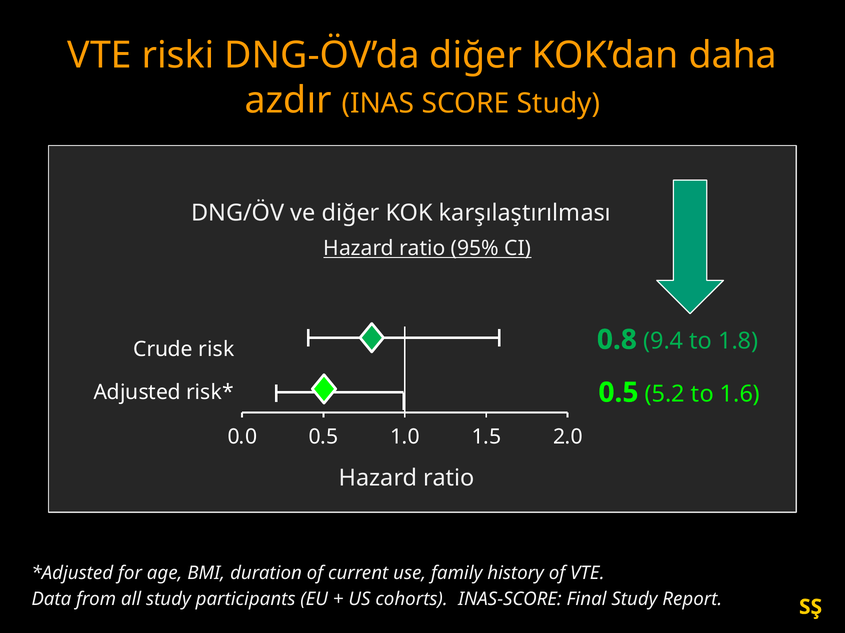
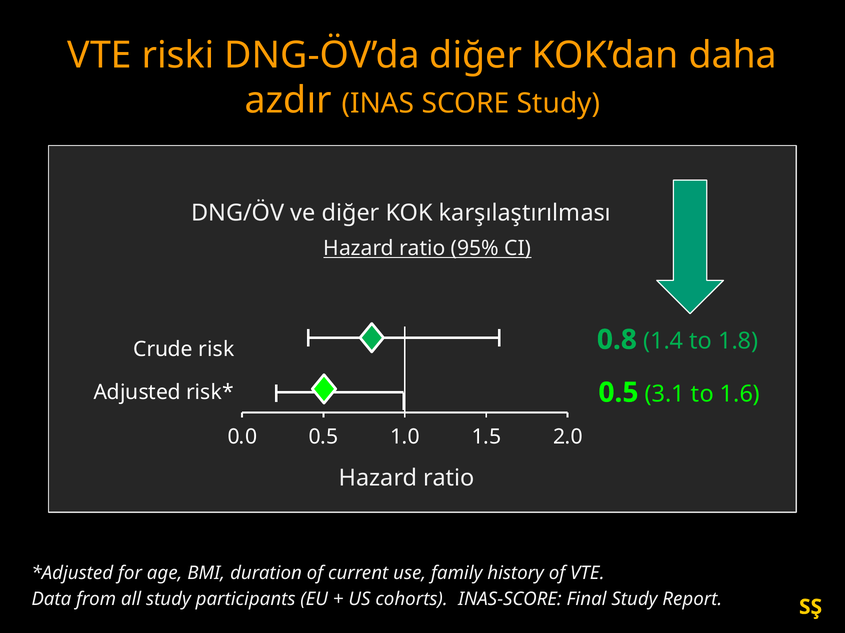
9.4: 9.4 -> 1.4
5.2: 5.2 -> 3.1
